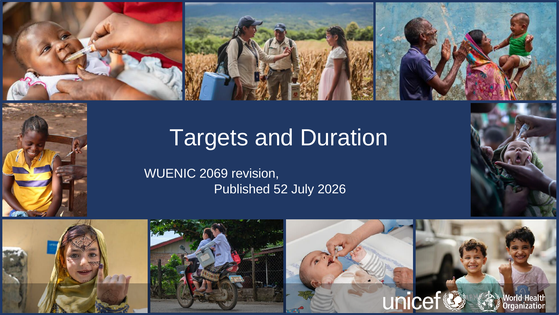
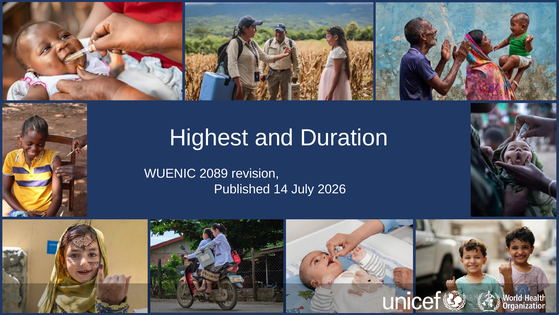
Targets: Targets -> Highest
2069: 2069 -> 2089
52: 52 -> 14
